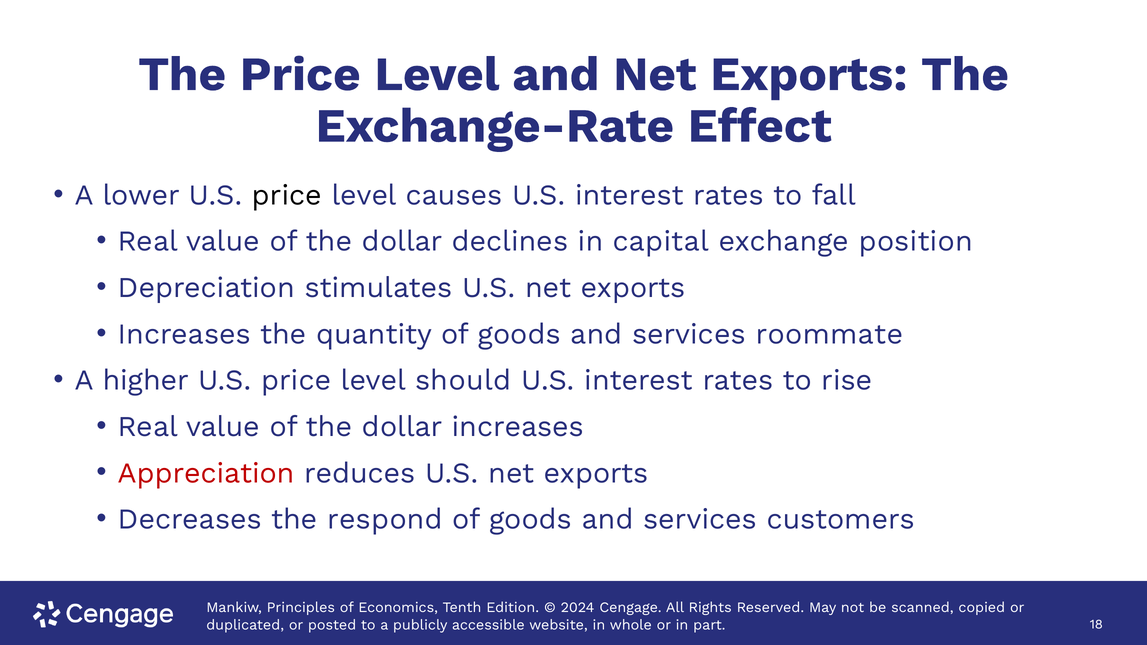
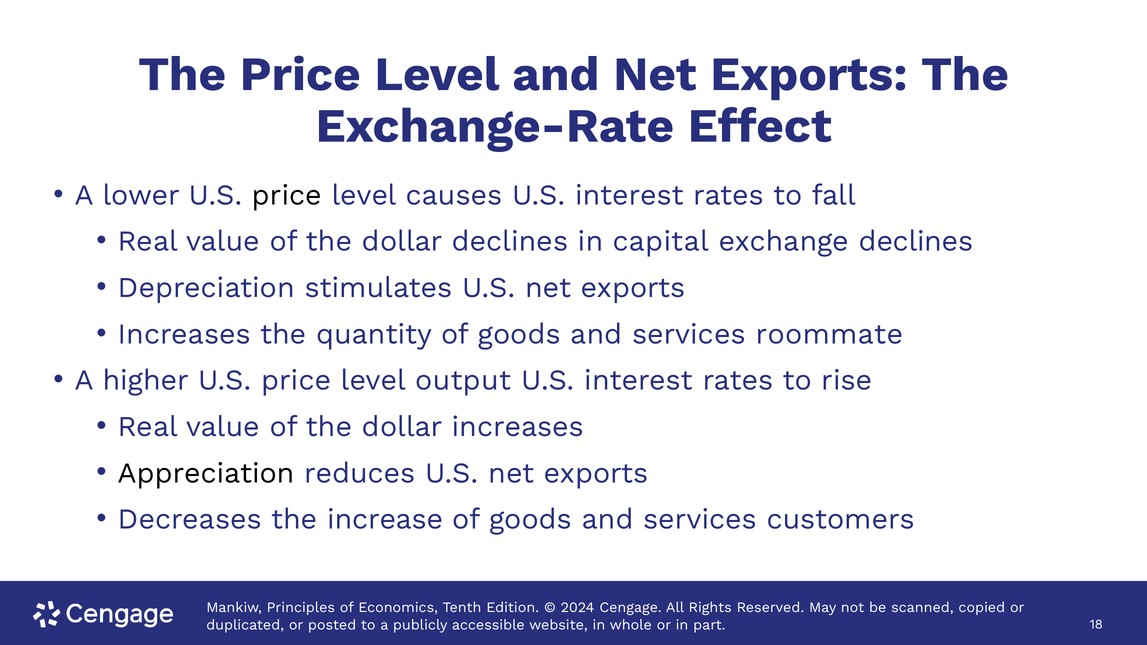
exchange position: position -> declines
should: should -> output
Appreciation colour: red -> black
respond: respond -> increase
